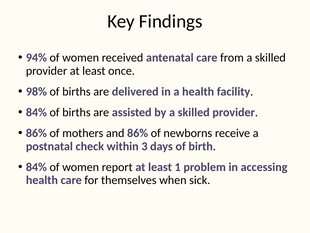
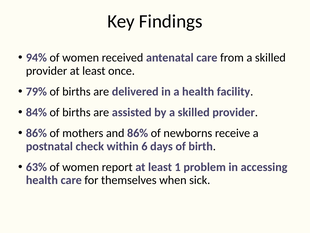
98%: 98% -> 79%
3: 3 -> 6
84% at (36, 167): 84% -> 63%
